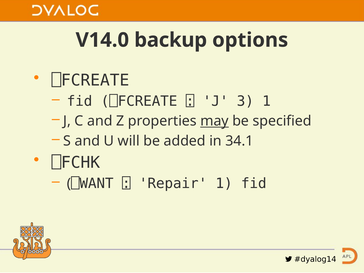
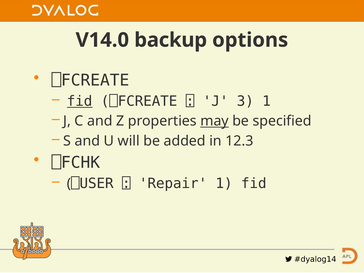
fid at (80, 101) underline: none -> present
34.1: 34.1 -> 12.3
⎕WANT: ⎕WANT -> ⎕USER
